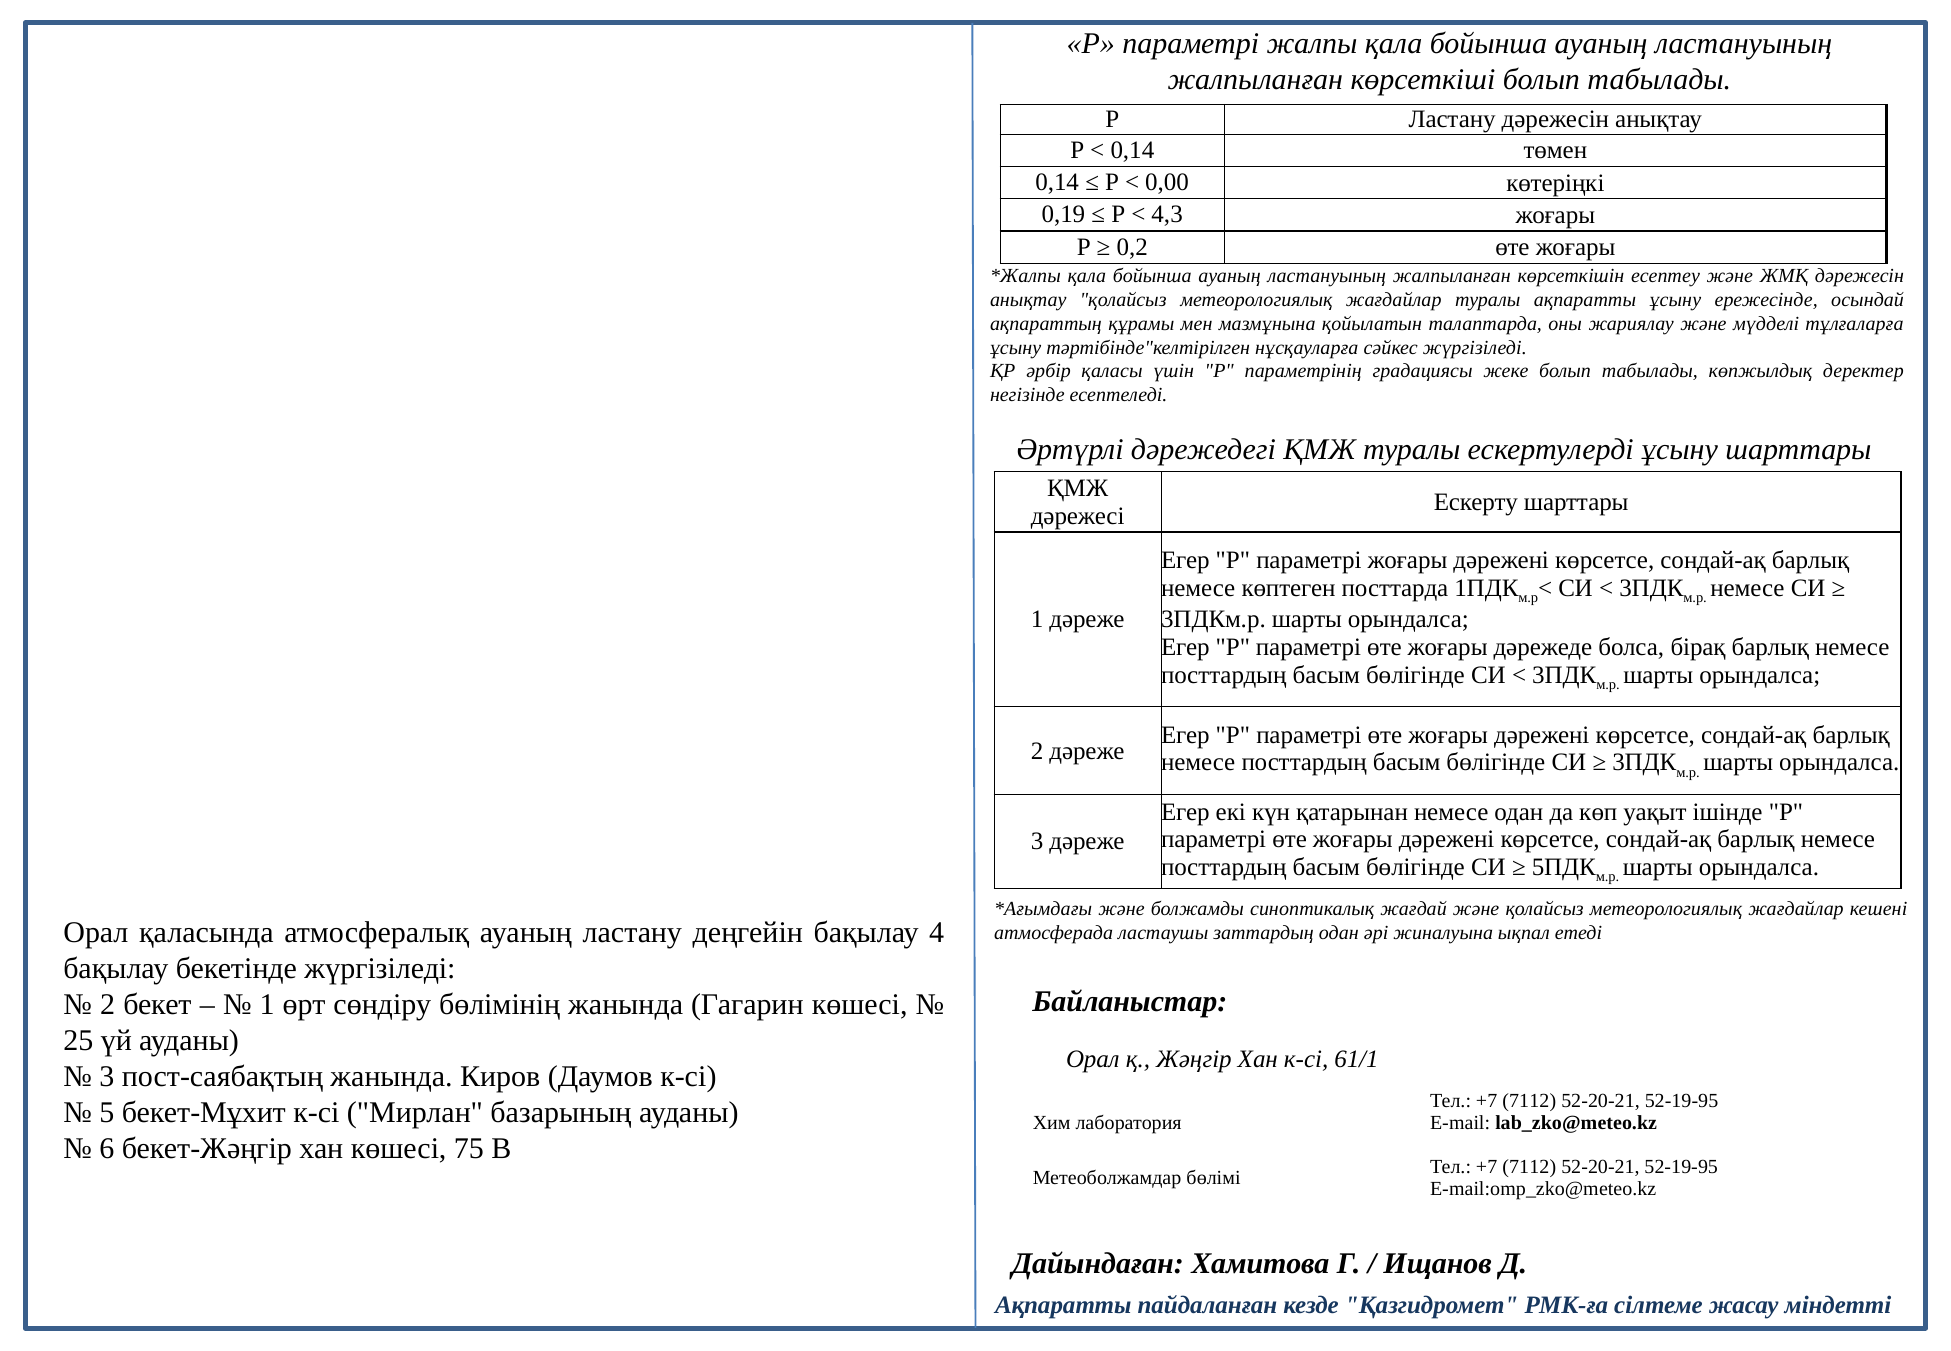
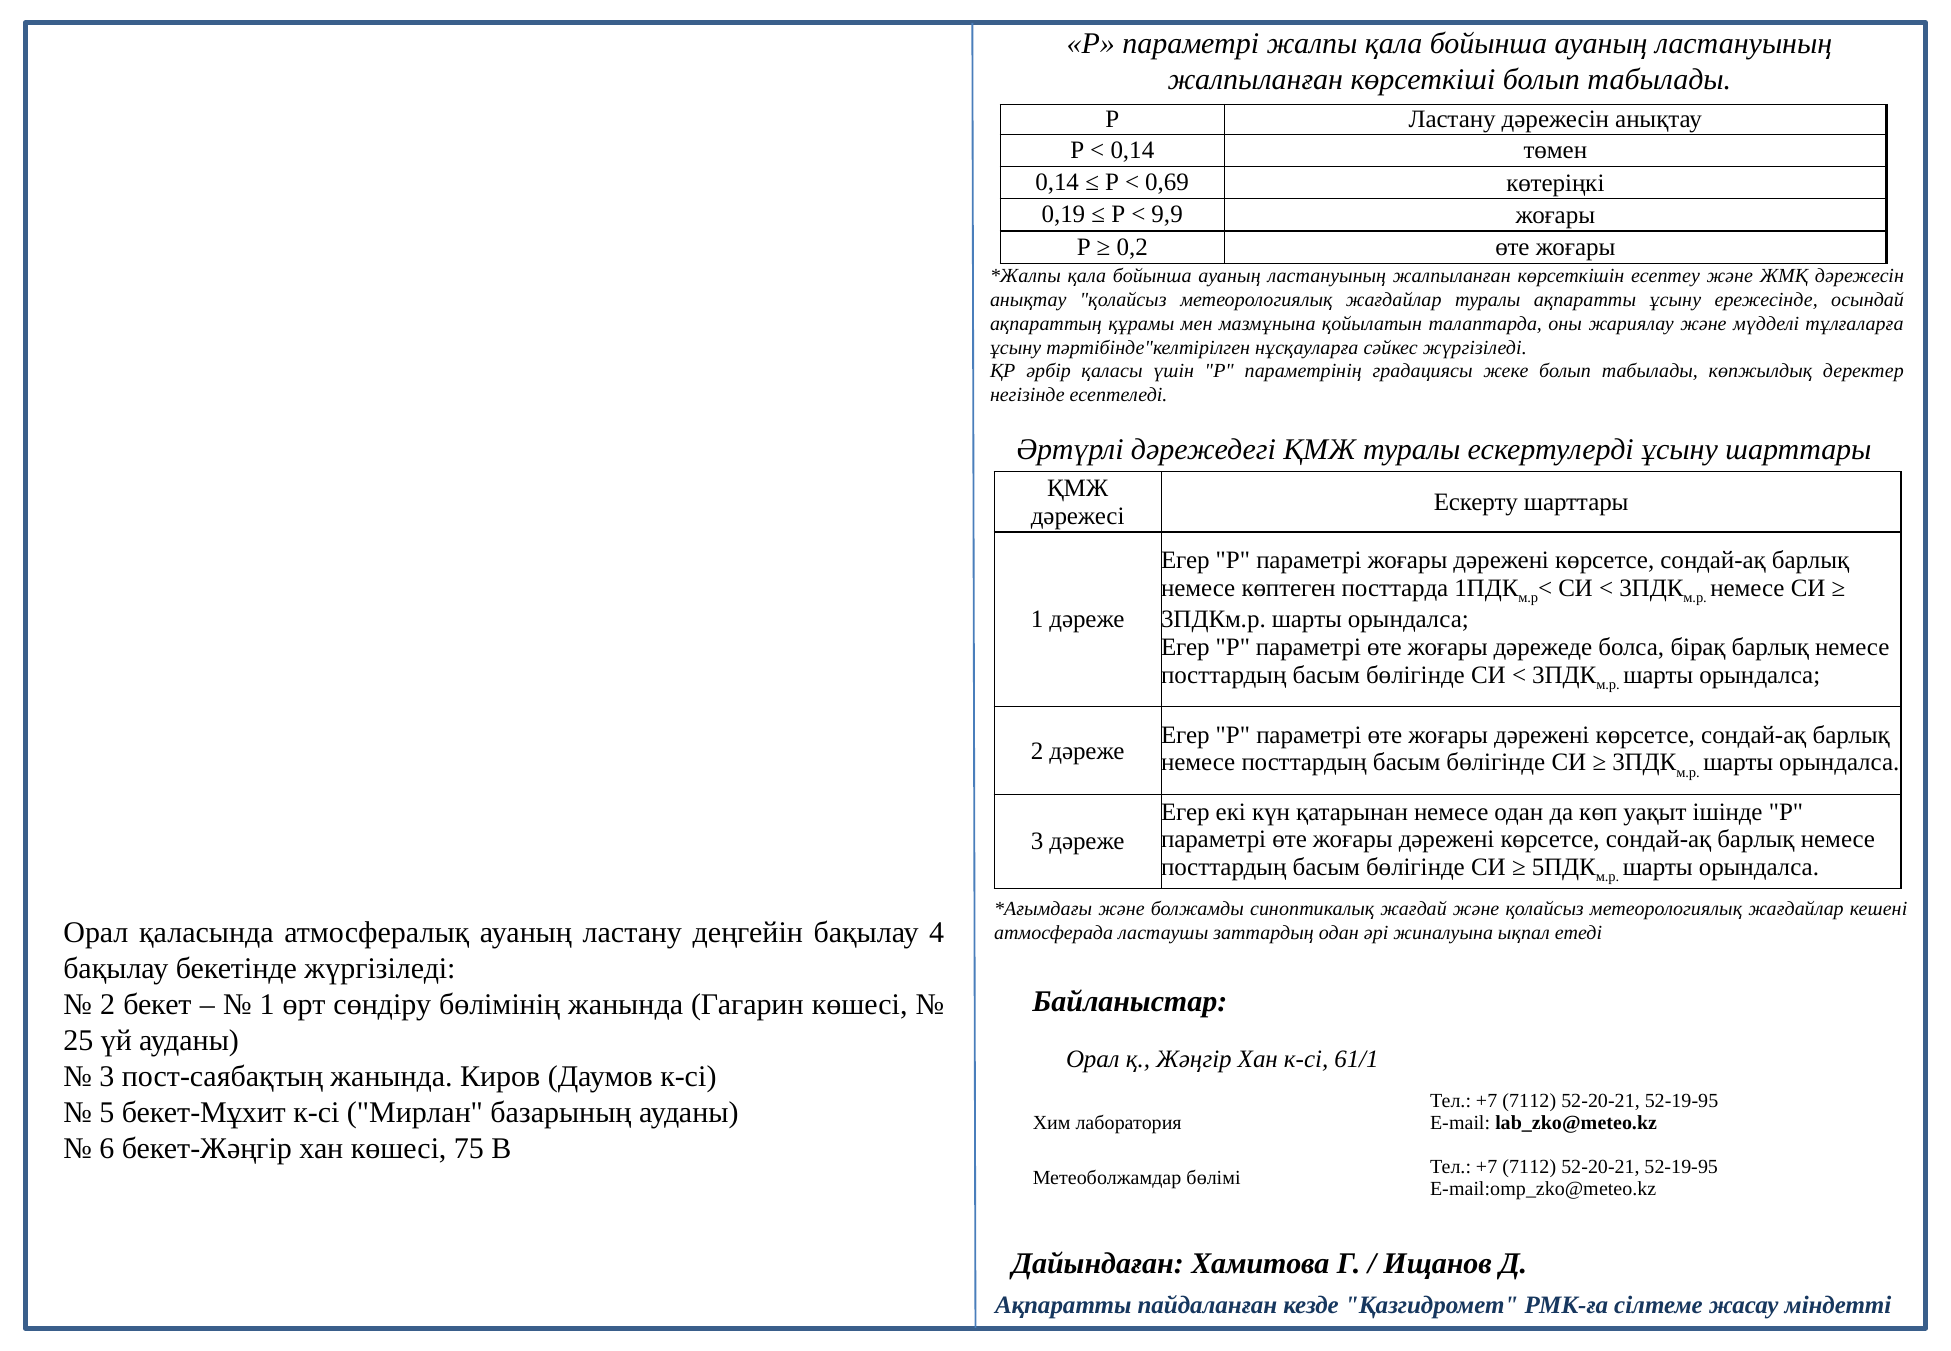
0,00: 0,00 -> 0,69
4,3: 4,3 -> 9,9
